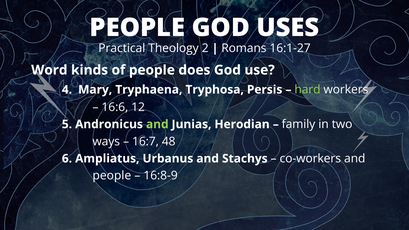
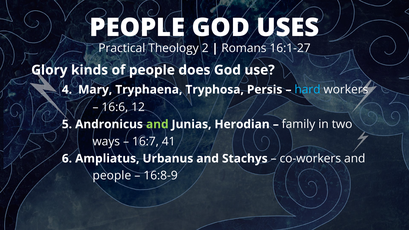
Word: Word -> Glory
hard colour: light green -> light blue
48: 48 -> 41
